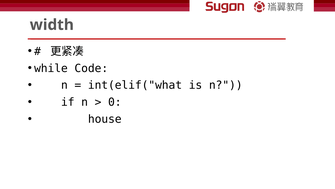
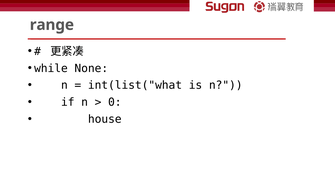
width: width -> range
Code: Code -> None
int(elif("what: int(elif("what -> int(list("what
